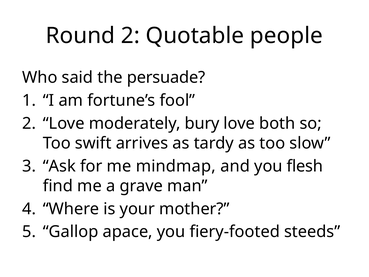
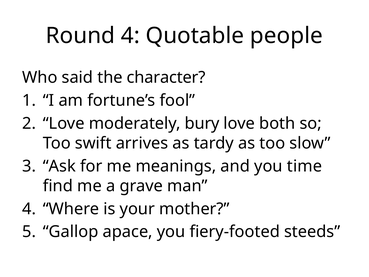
Round 2: 2 -> 4
persuade: persuade -> character
mindmap: mindmap -> meanings
flesh: flesh -> time
